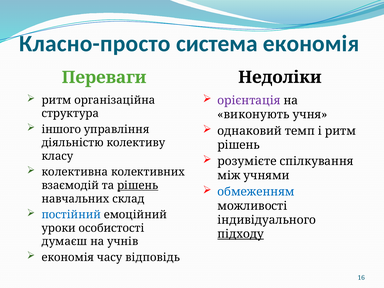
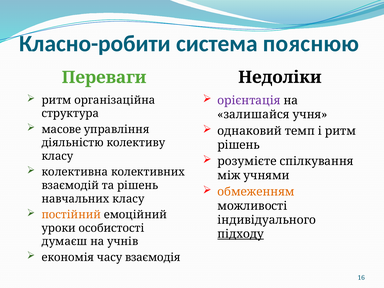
Класно-просто: Класно-просто -> Класно-робити
система економія: економія -> пояснюю
виконують: виконують -> залишайся
іншого: іншого -> масове
рішень at (138, 185) underline: present -> none
обмеженням colour: blue -> orange
навчальних склад: склад -> класу
постійний colour: blue -> orange
відповідь: відповідь -> взаємодія
